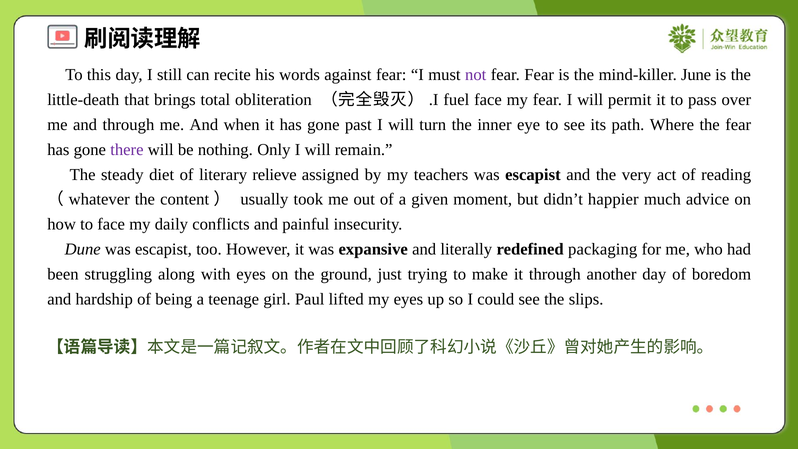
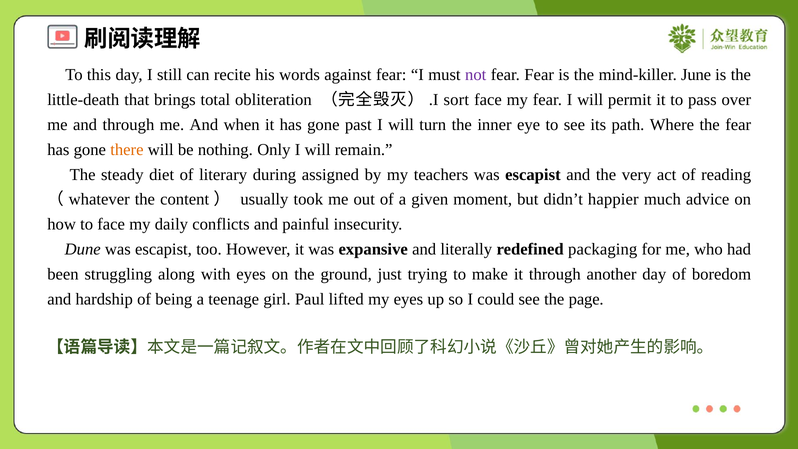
fuel: fuel -> sort
there colour: purple -> orange
relieve: relieve -> during
slips: slips -> page
